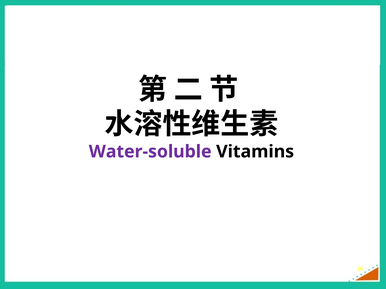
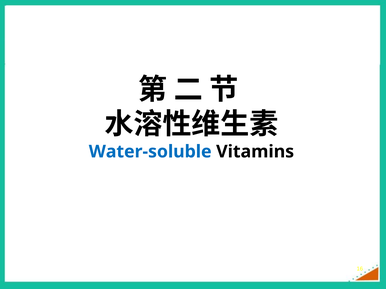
Water-soluble colour: purple -> blue
